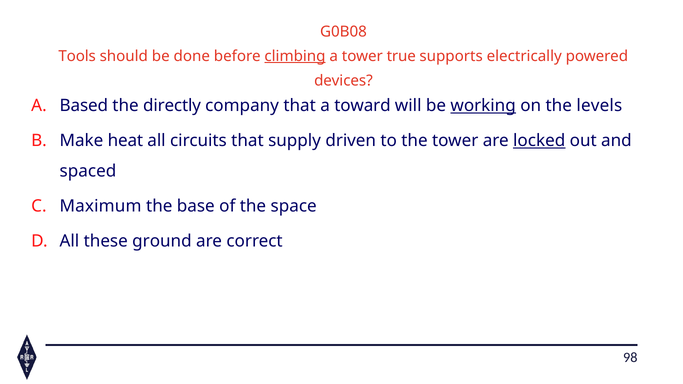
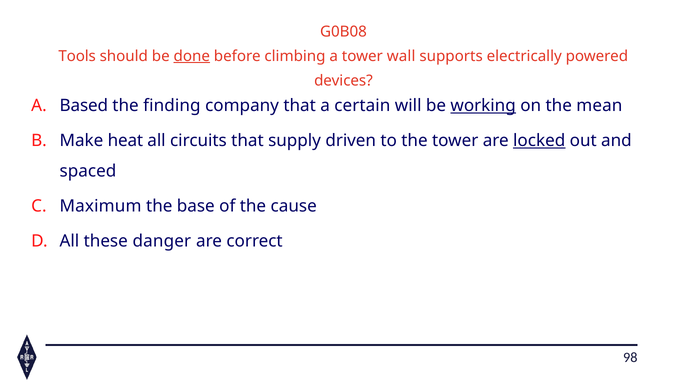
done underline: none -> present
climbing underline: present -> none
true: true -> wall
directly: directly -> finding
toward: toward -> certain
levels: levels -> mean
space: space -> cause
ground: ground -> danger
